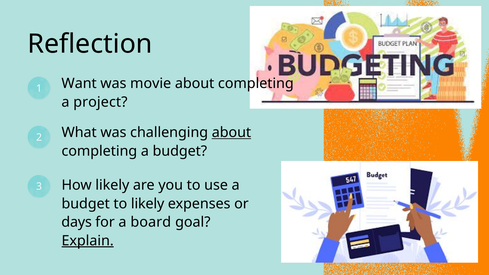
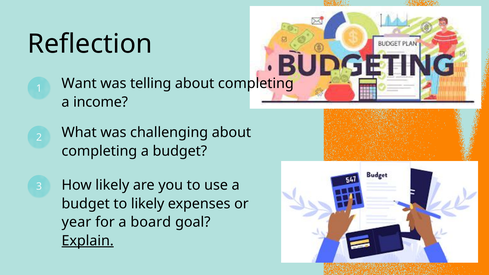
movie: movie -> telling
project: project -> income
about at (231, 133) underline: present -> none
days: days -> year
